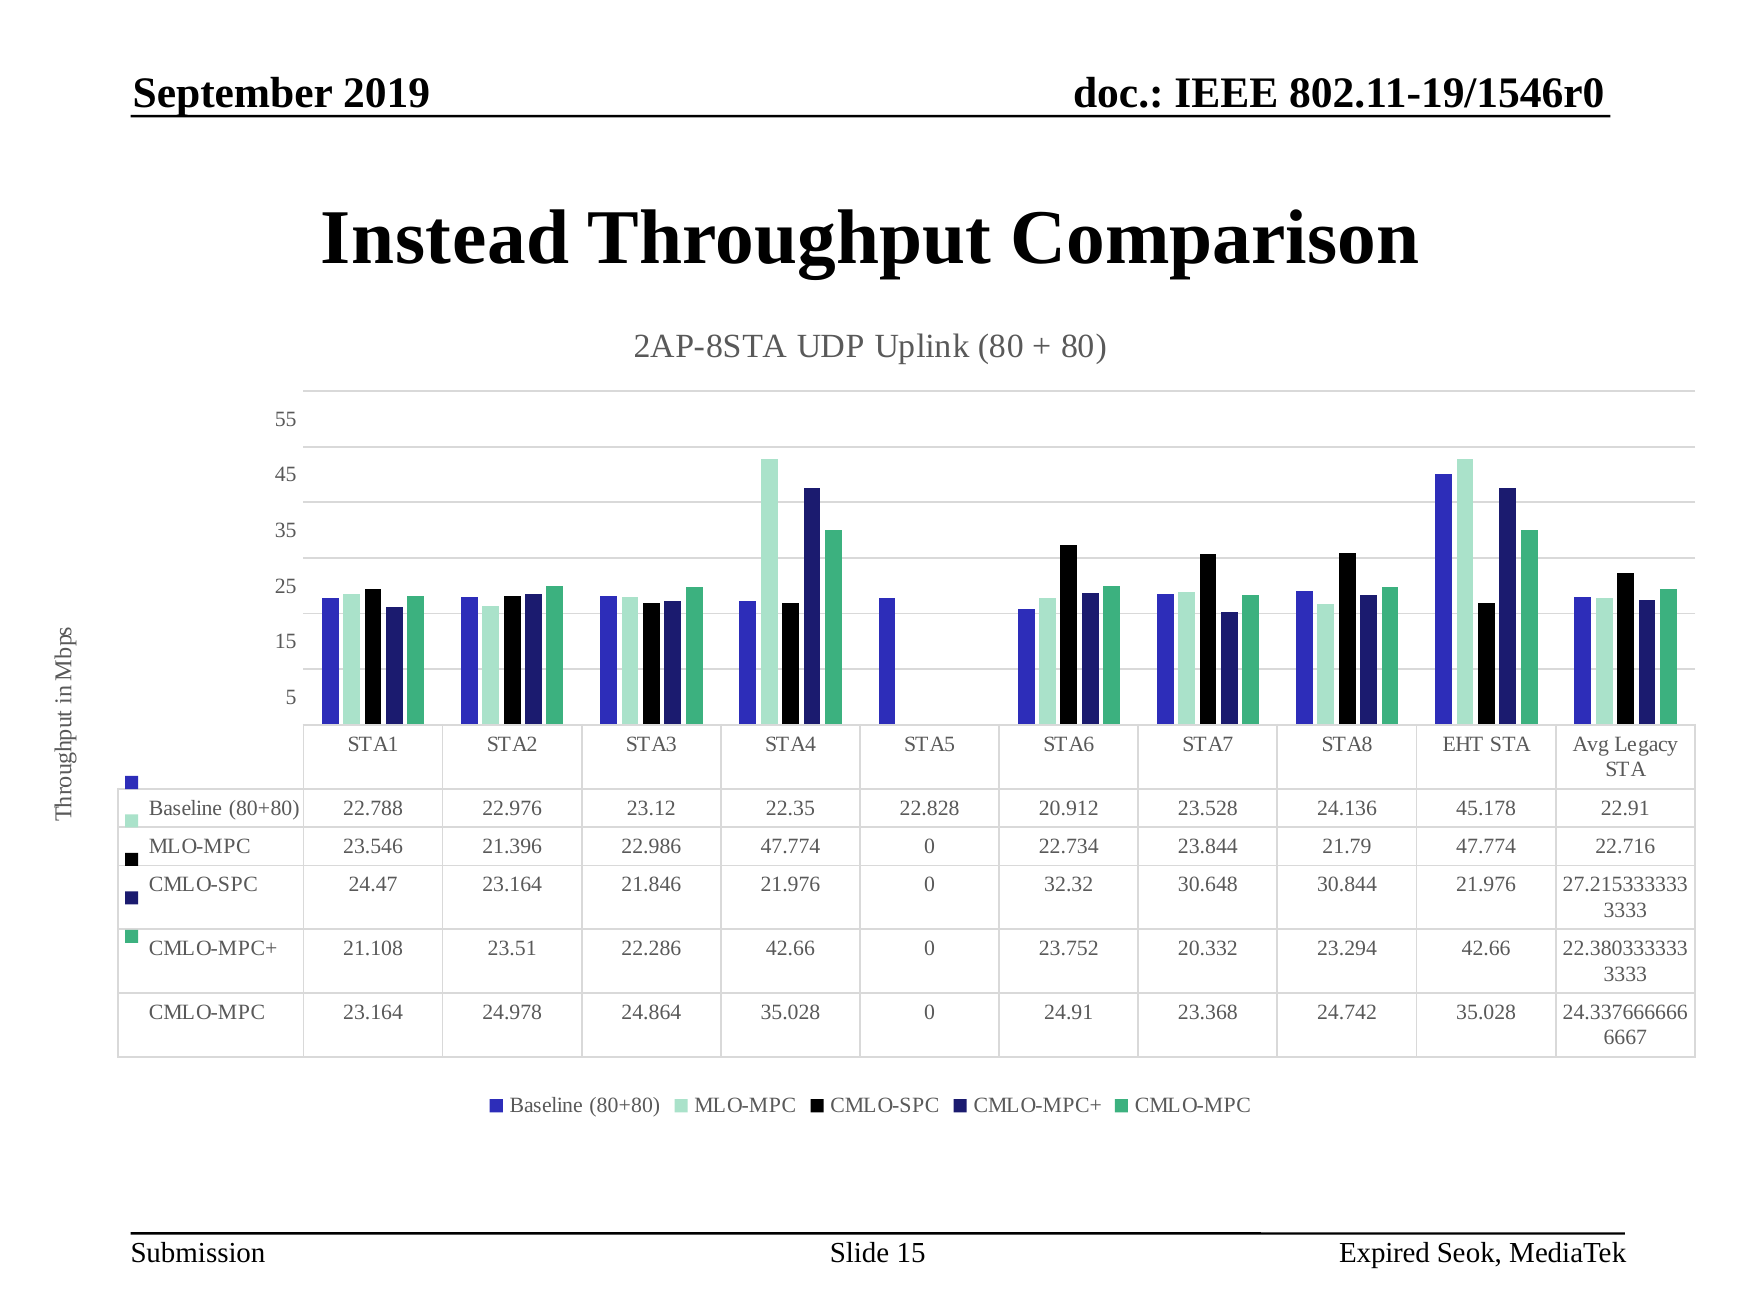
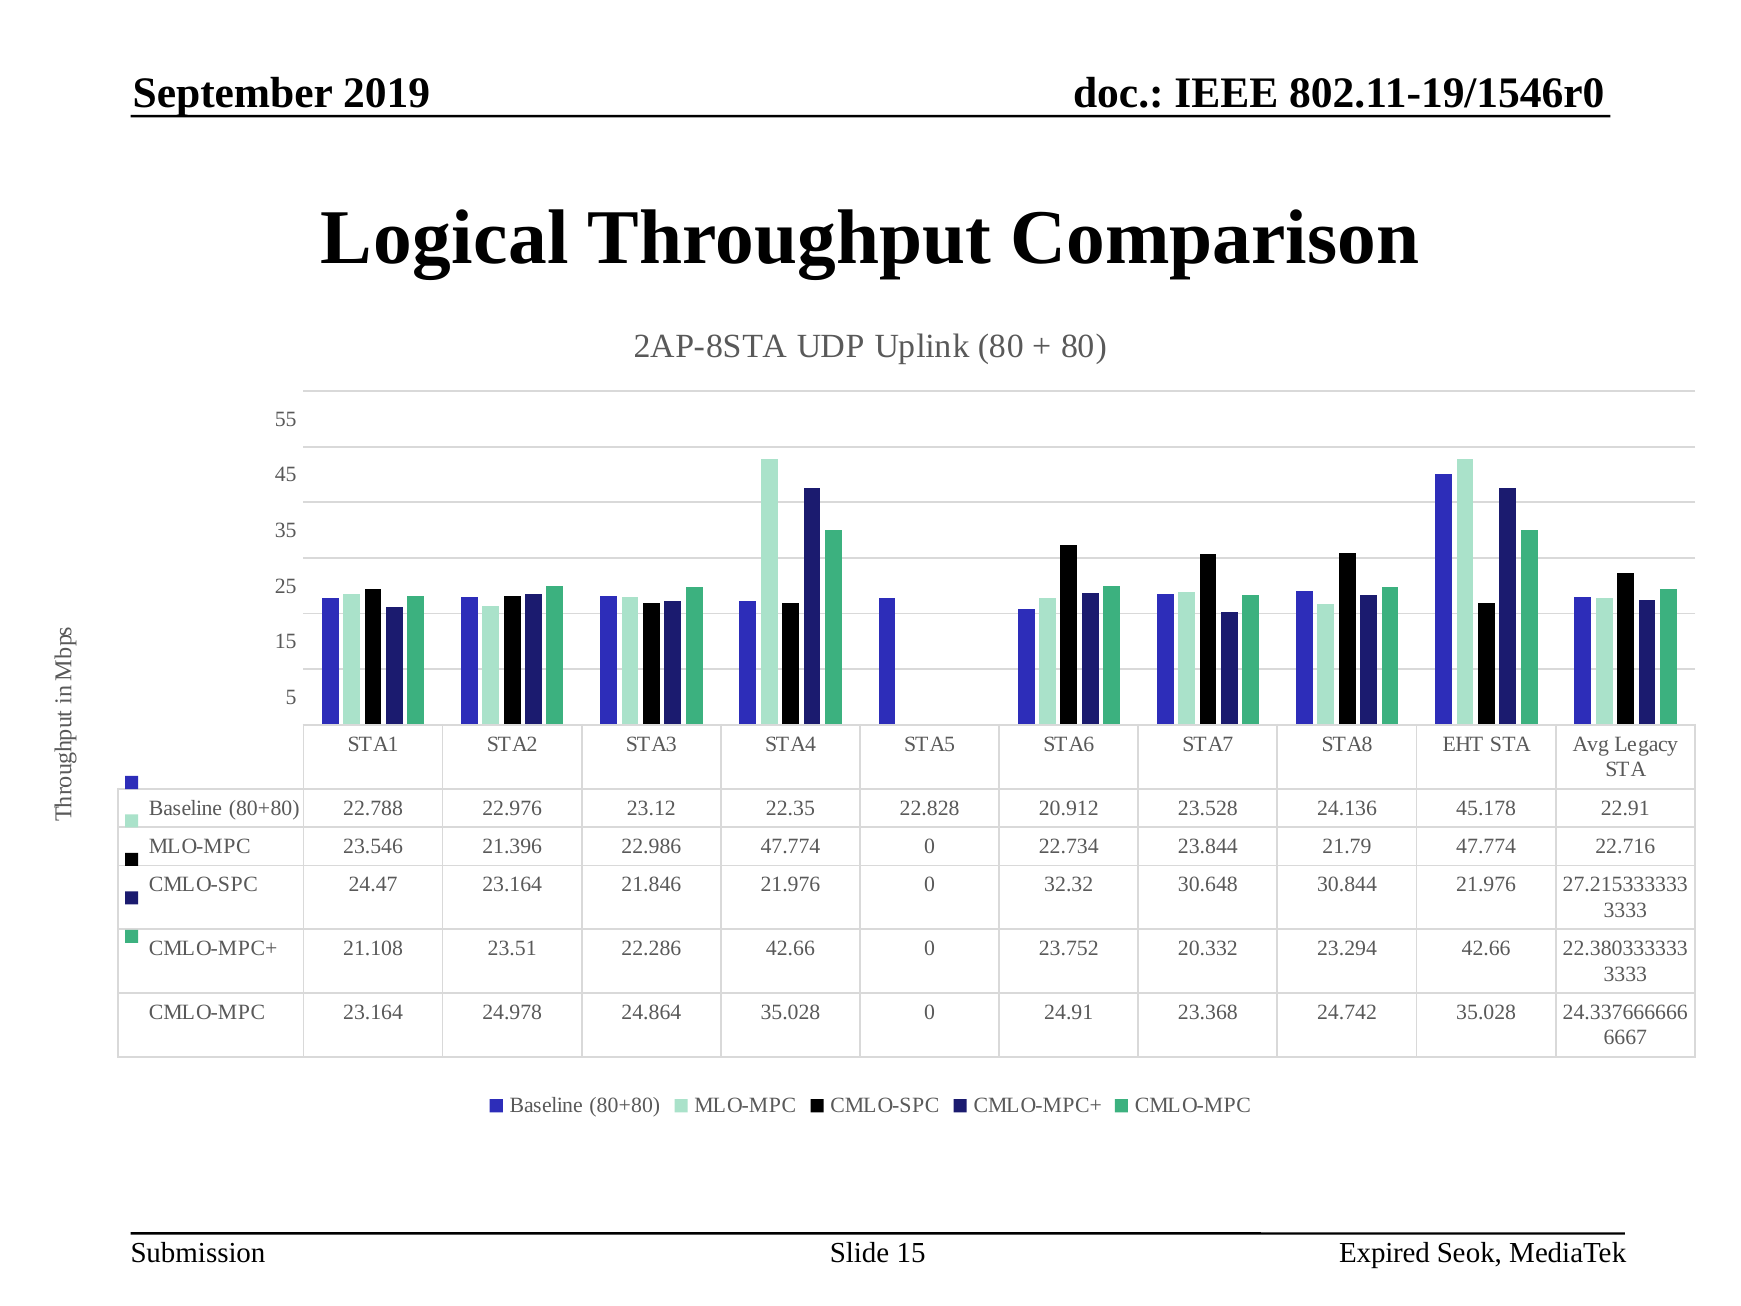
Instead: Instead -> Logical
